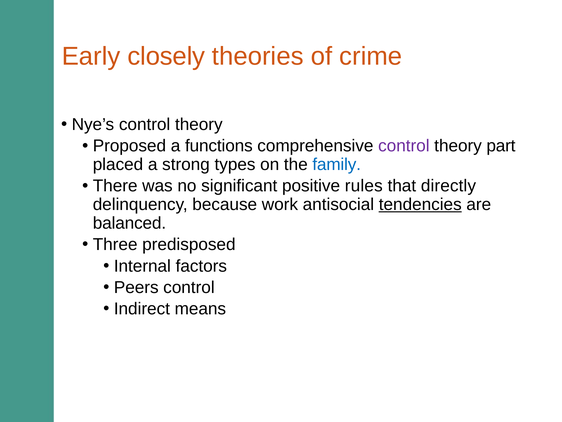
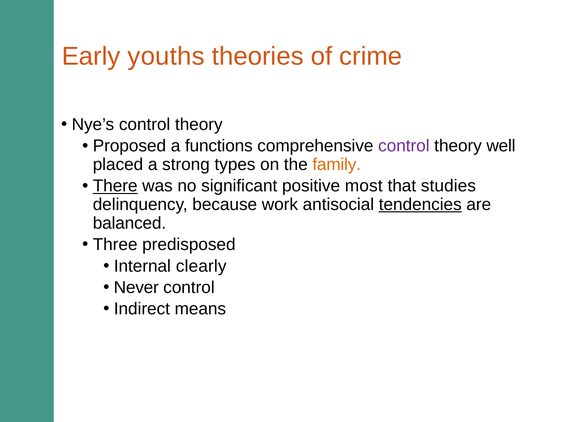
closely: closely -> youths
part: part -> well
family colour: blue -> orange
There underline: none -> present
rules: rules -> most
directly: directly -> studies
factors: factors -> clearly
Peers: Peers -> Never
